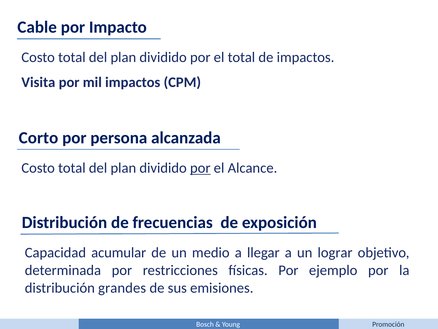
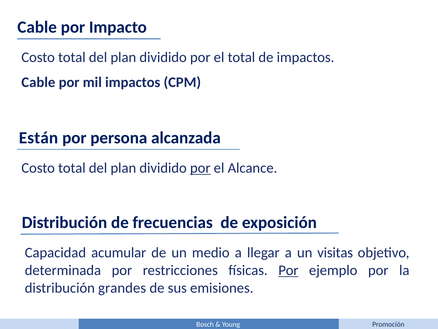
Visita at (38, 82): Visita -> Cable
Corto: Corto -> Están
lograr: lograr -> visitas
Por at (288, 270) underline: none -> present
